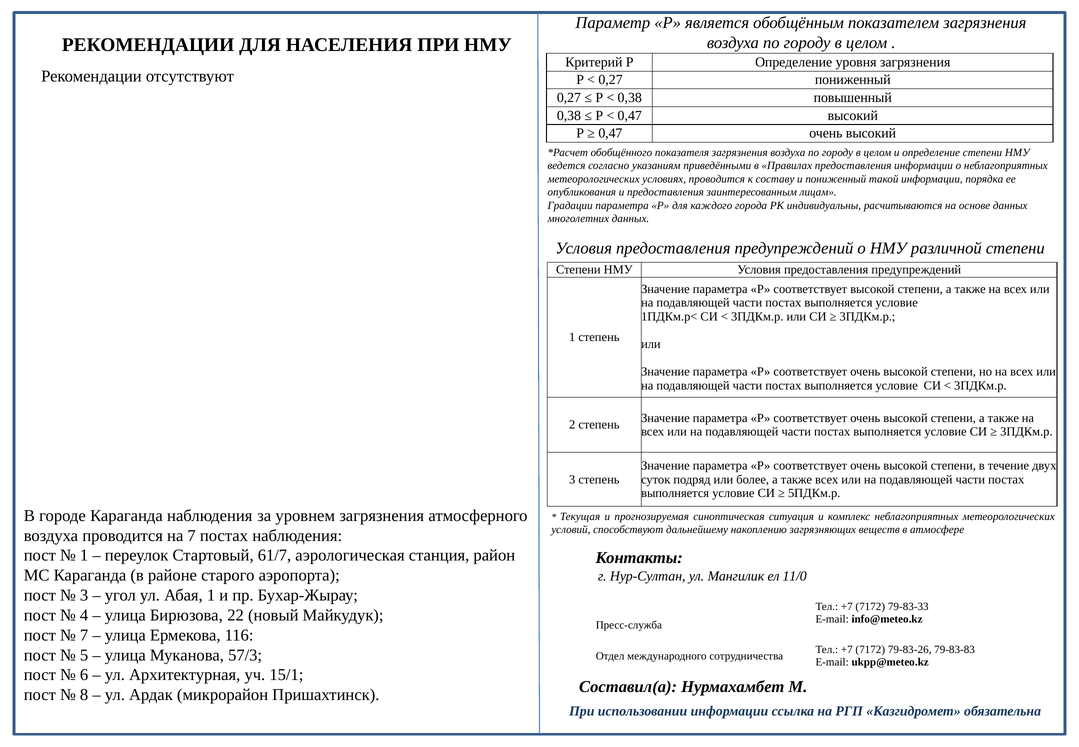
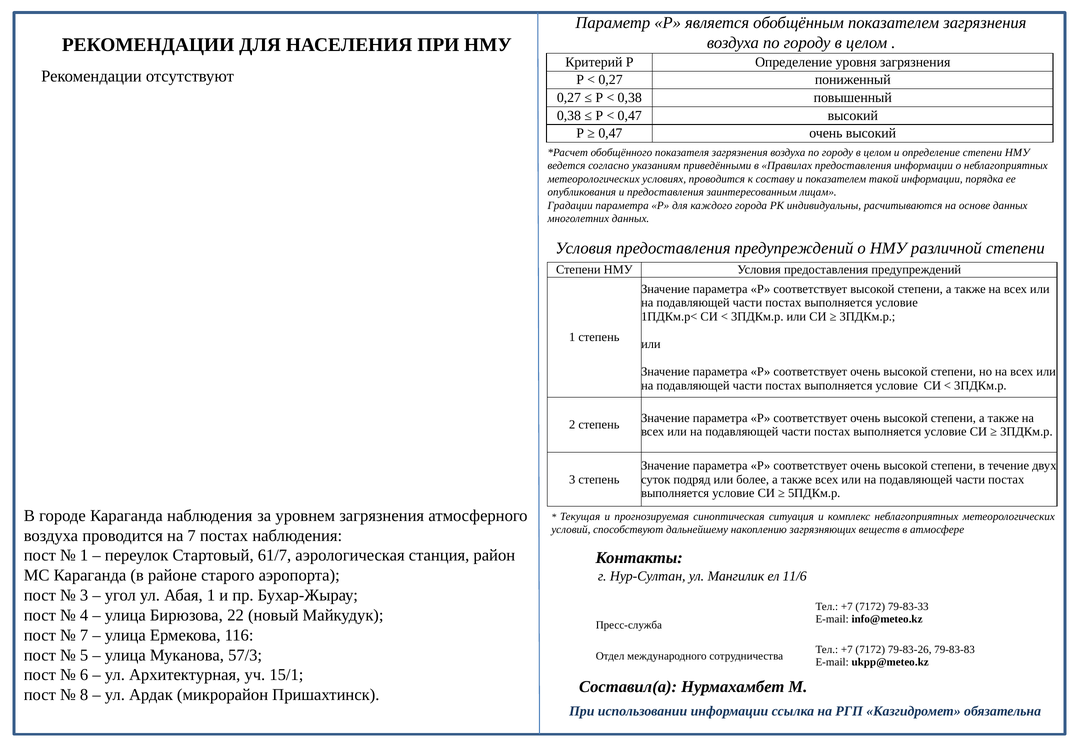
и пониженный: пониженный -> показателем
11/0: 11/0 -> 11/6
